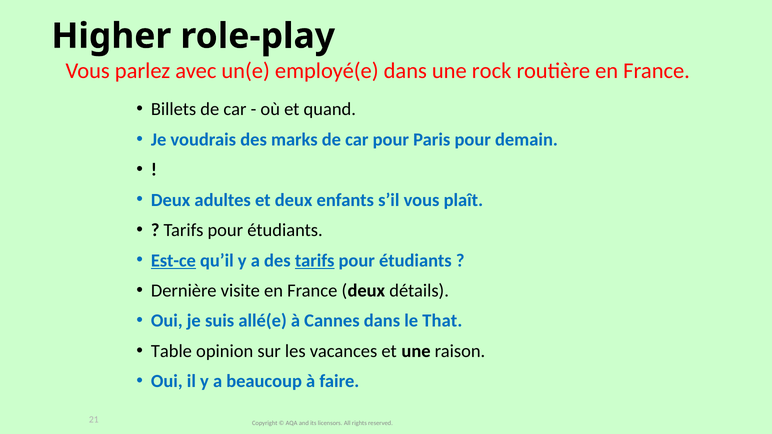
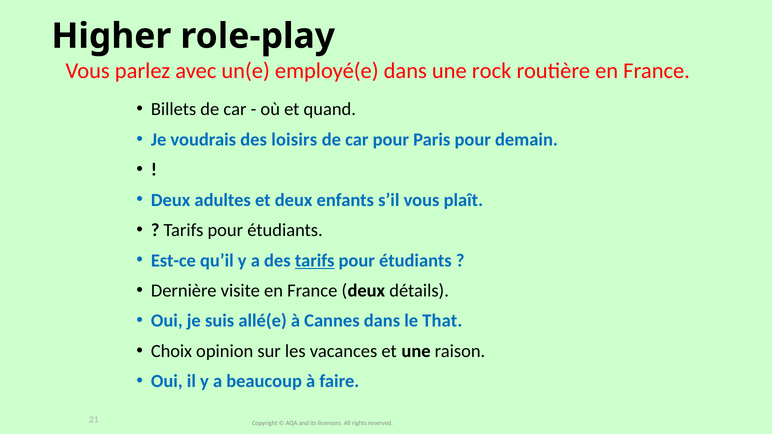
marks: marks -> loisirs
Est-ce underline: present -> none
Table: Table -> Choix
